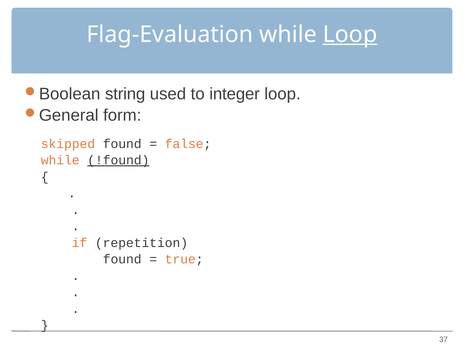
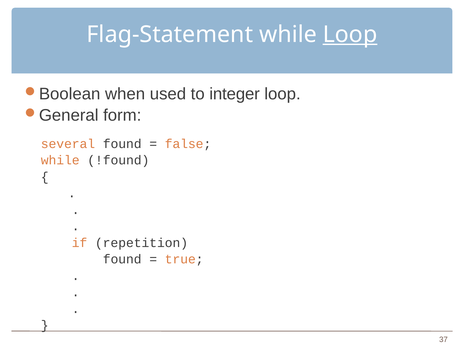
Flag-Evaluation: Flag-Evaluation -> Flag-Statement
string: string -> when
skipped: skipped -> several
!found underline: present -> none
